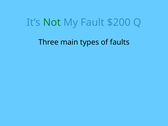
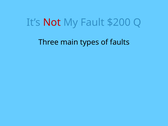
Not colour: green -> red
